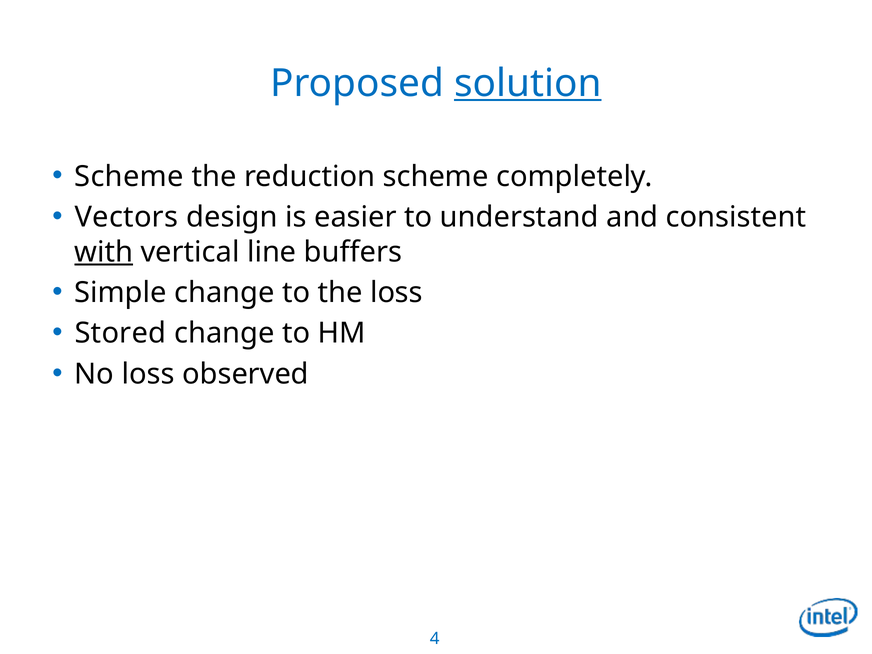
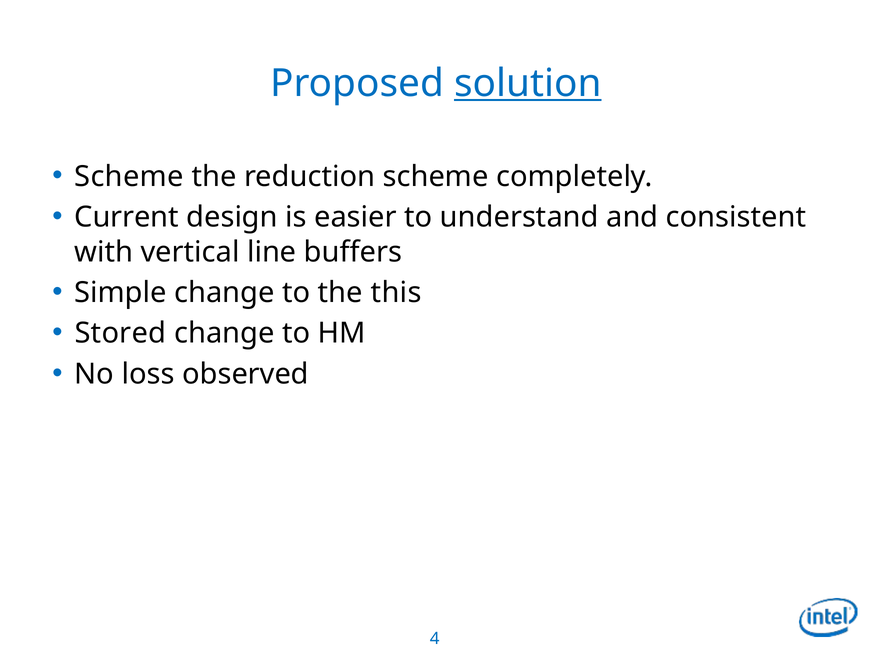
Vectors: Vectors -> Current
with underline: present -> none
the loss: loss -> this
